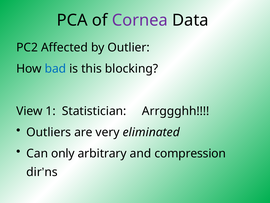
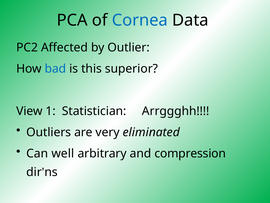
Cornea colour: purple -> blue
blocking: blocking -> superior
only: only -> well
